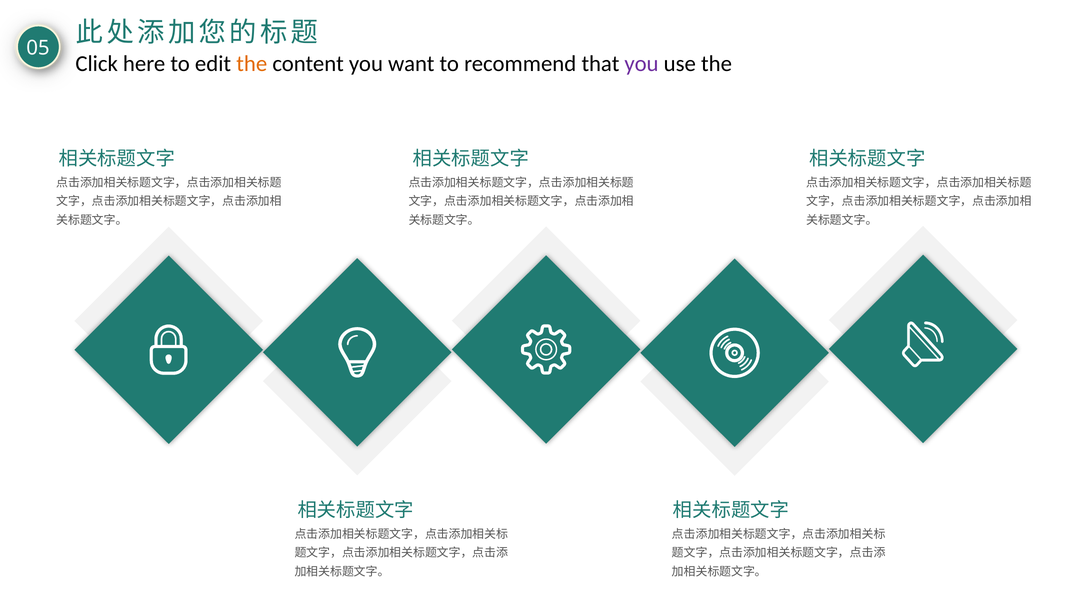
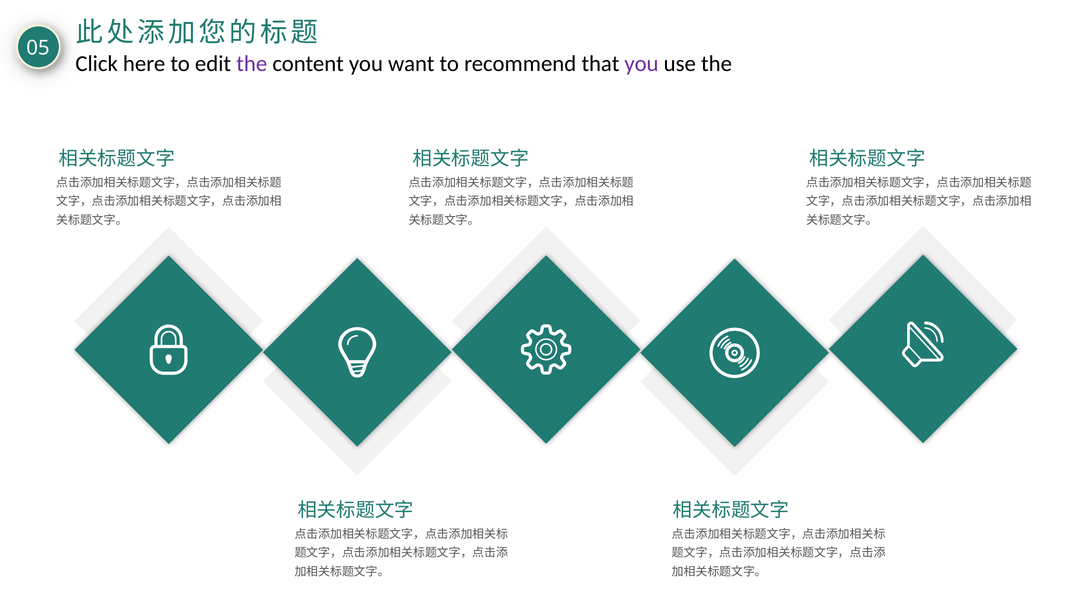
the at (252, 64) colour: orange -> purple
